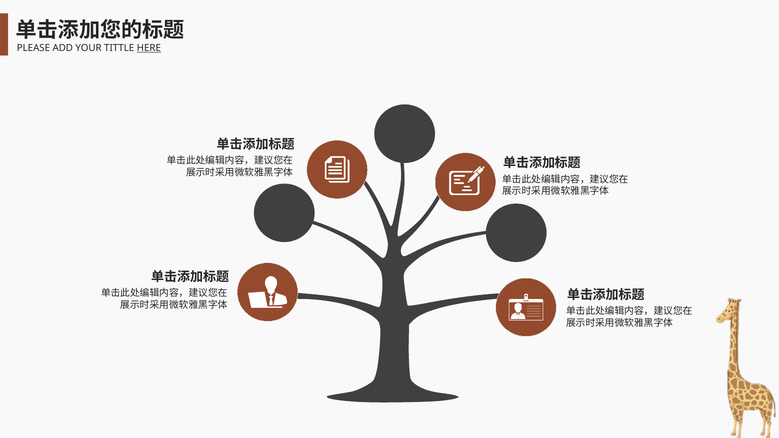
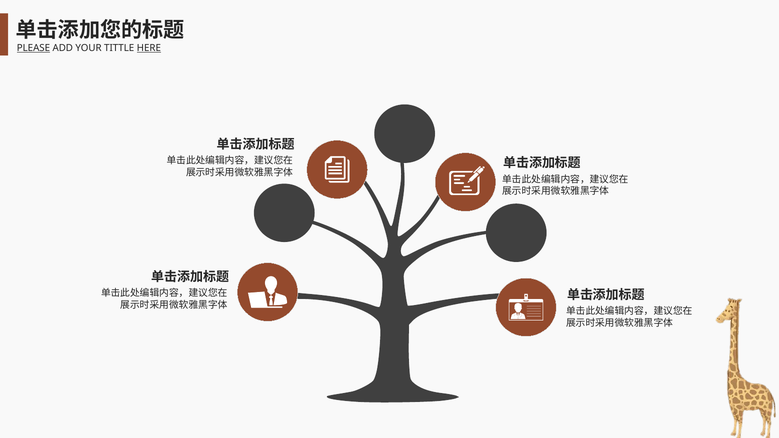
PLEASE underline: none -> present
